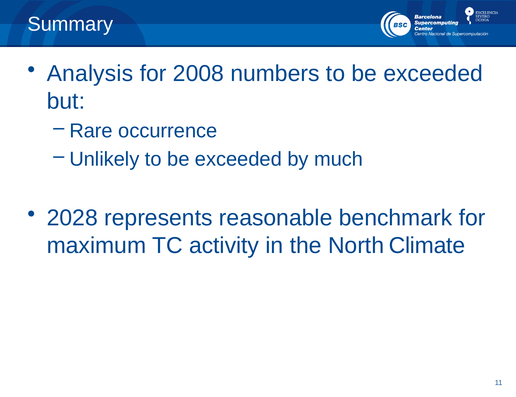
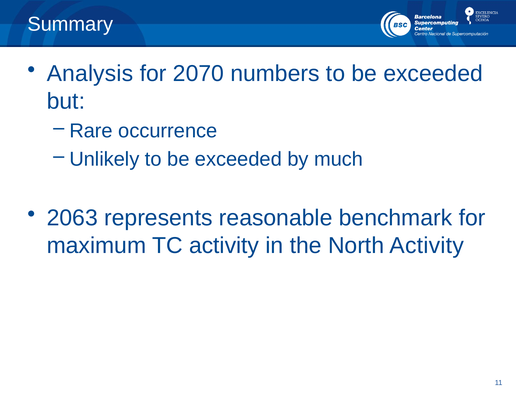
2008: 2008 -> 2070
2028: 2028 -> 2063
North Climate: Climate -> Activity
